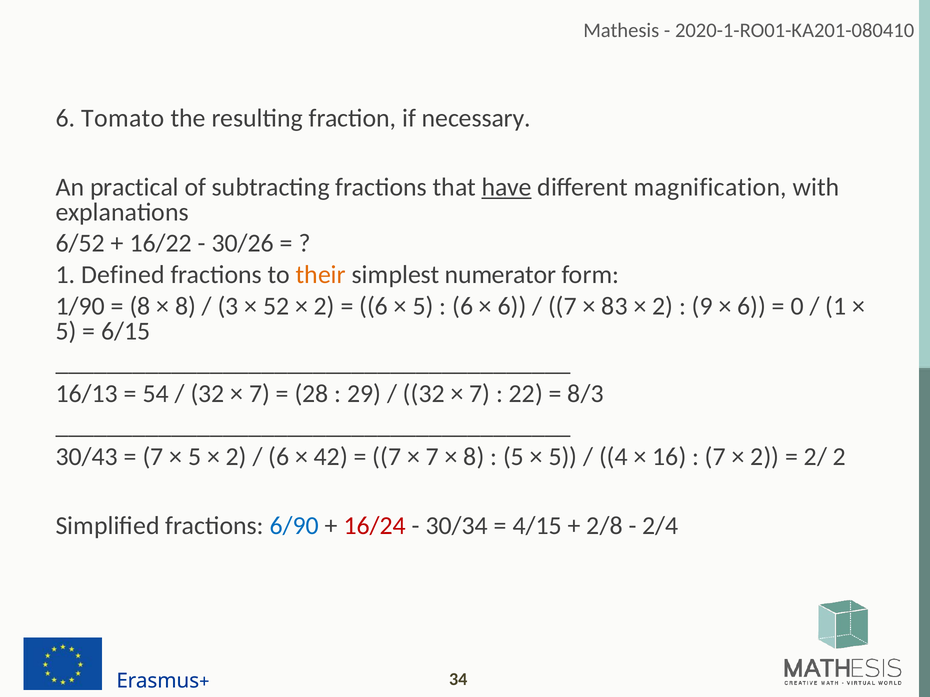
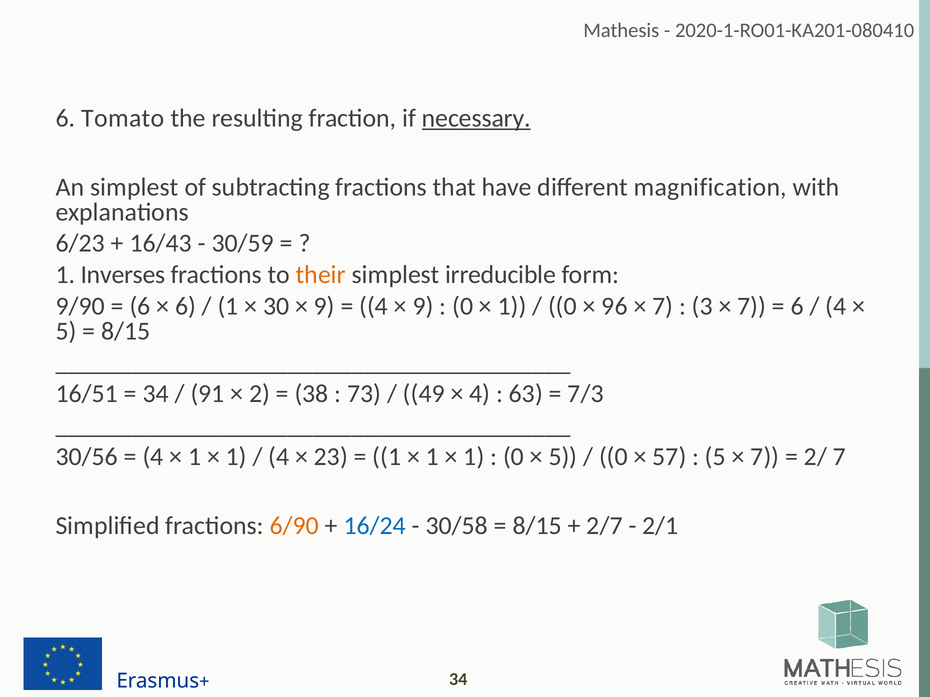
necessary underline: none -> present
An practical: practical -> simplest
have underline: present -> none
6/52: 6/52 -> 6/23
16/22: 16/22 -> 16/43
30/26: 30/26 -> 30/59
Defined: Defined -> Inverses
numerator: numerator -> irreducible
1/90: 1/90 -> 9/90
8 at (140, 306): 8 -> 6
8 at (185, 306): 8 -> 6
3 at (228, 306): 3 -> 1
52: 52 -> 30
2 at (324, 306): 2 -> 9
6 at (374, 306): 6 -> 4
5 at (423, 306): 5 -> 9
6 at (463, 306): 6 -> 0
6 at (512, 306): 6 -> 1
7 at (563, 306): 7 -> 0
83: 83 -> 96
2 at (663, 306): 2 -> 7
9: 9 -> 3
6 at (752, 306): 6 -> 7
0 at (797, 306): 0 -> 6
1 at (836, 306): 1 -> 4
6/15 at (126, 331): 6/15 -> 8/15
16/13: 16/13 -> 16/51
54 at (156, 394): 54 -> 34
32 at (208, 394): 32 -> 91
7 at (259, 394): 7 -> 2
28: 28 -> 38
29: 29 -> 73
32 at (424, 394): 32 -> 49
7 at (480, 394): 7 -> 4
22: 22 -> 63
8/3: 8/3 -> 7/3
30/43: 30/43 -> 30/56
7 at (153, 457): 7 -> 4
5 at (195, 457): 5 -> 1
2 at (236, 457): 2 -> 1
6 at (279, 457): 6 -> 4
42: 42 -> 23
7 at (387, 457): 7 -> 1
7 at (432, 457): 7 -> 1
8 at (474, 457): 8 -> 1
5 at (513, 457): 5 -> 0
4 at (613, 457): 4 -> 0
16: 16 -> 57
7 at (715, 457): 7 -> 5
2 at (765, 457): 2 -> 7
2/ 2: 2 -> 7
6/90 colour: blue -> orange
16/24 colour: red -> blue
30/34: 30/34 -> 30/58
4/15 at (537, 526): 4/15 -> 8/15
2/8: 2/8 -> 2/7
2/4: 2/4 -> 2/1
